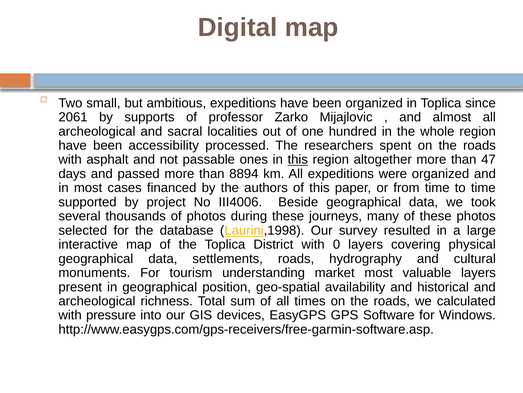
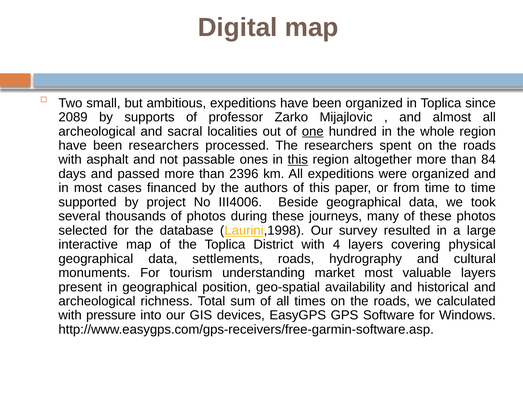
2061: 2061 -> 2089
one underline: none -> present
been accessibility: accessibility -> researchers
47: 47 -> 84
8894: 8894 -> 2396
0: 0 -> 4
